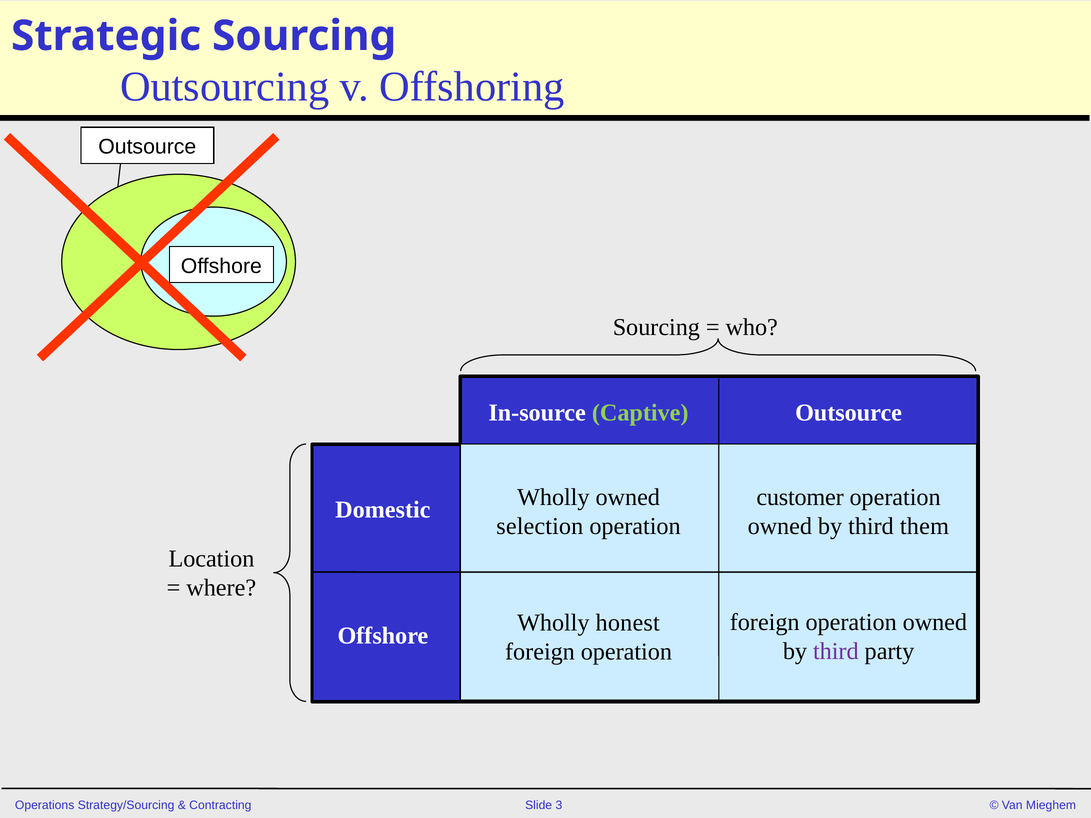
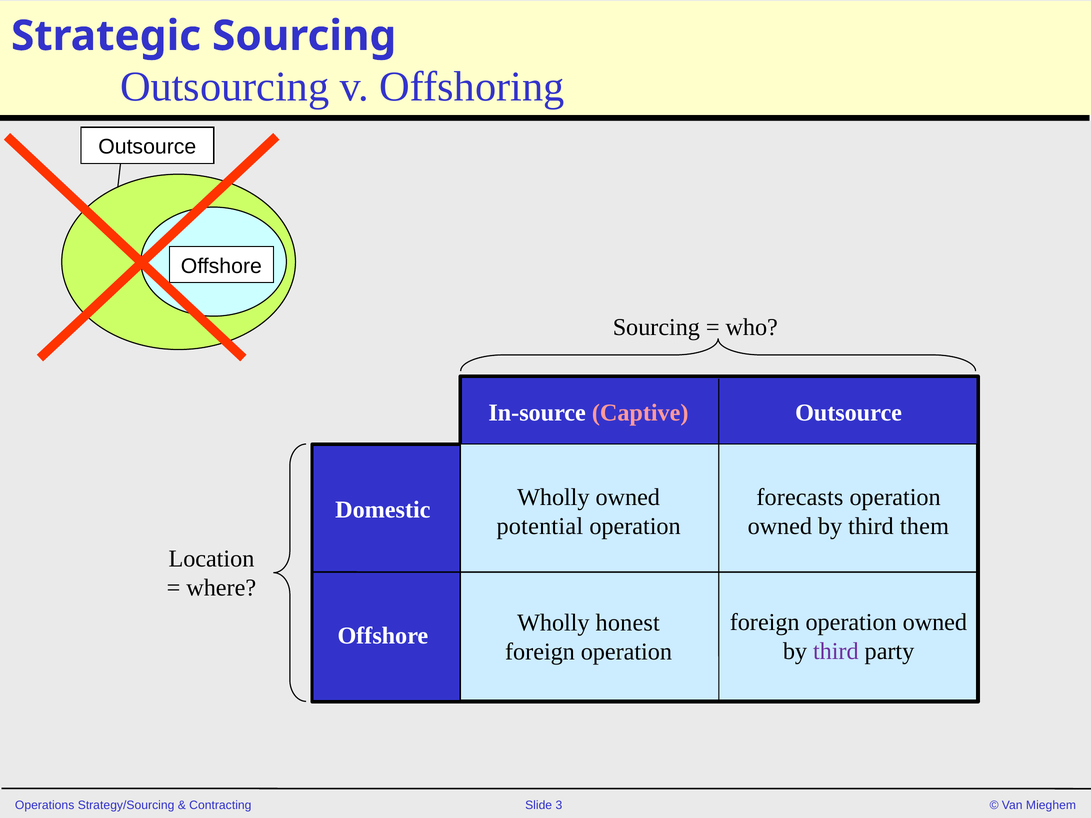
Captive colour: light green -> pink
customer: customer -> forecasts
selection: selection -> potential
